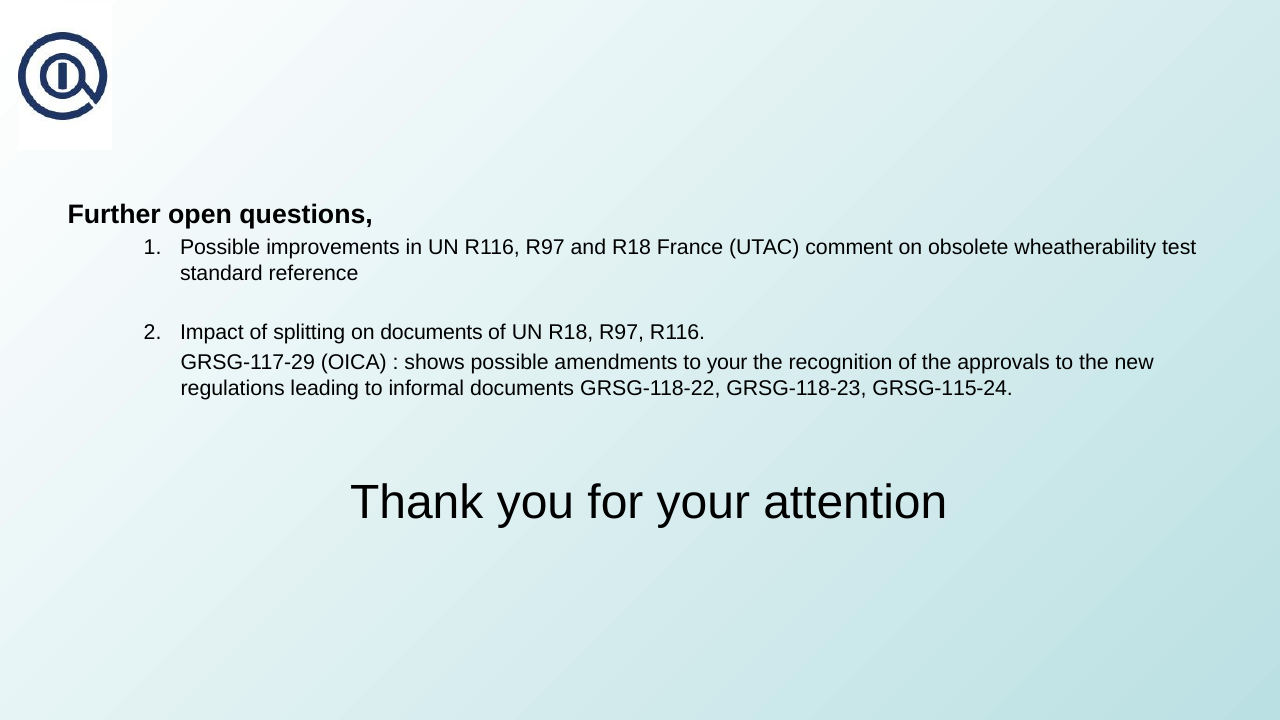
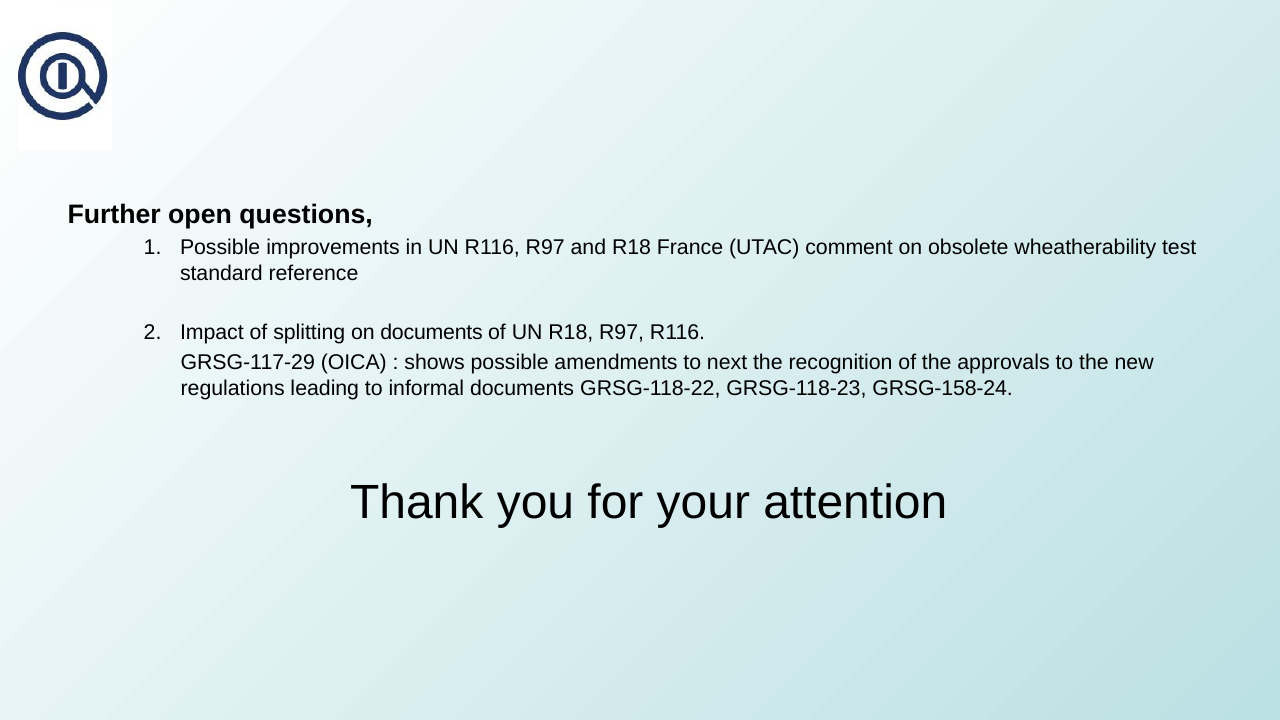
to your: your -> next
GRSG-115-24: GRSG-115-24 -> GRSG-158-24
